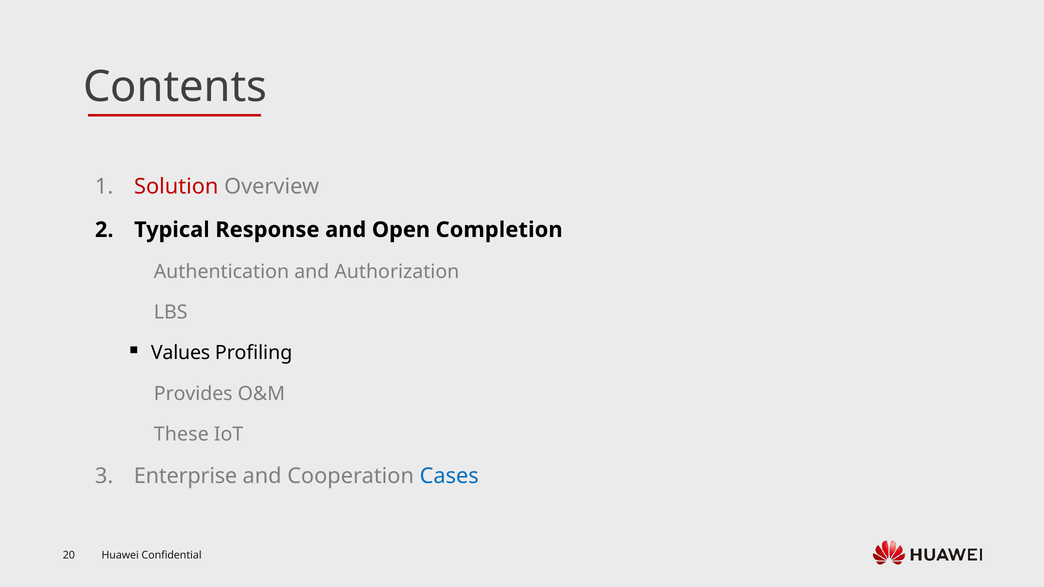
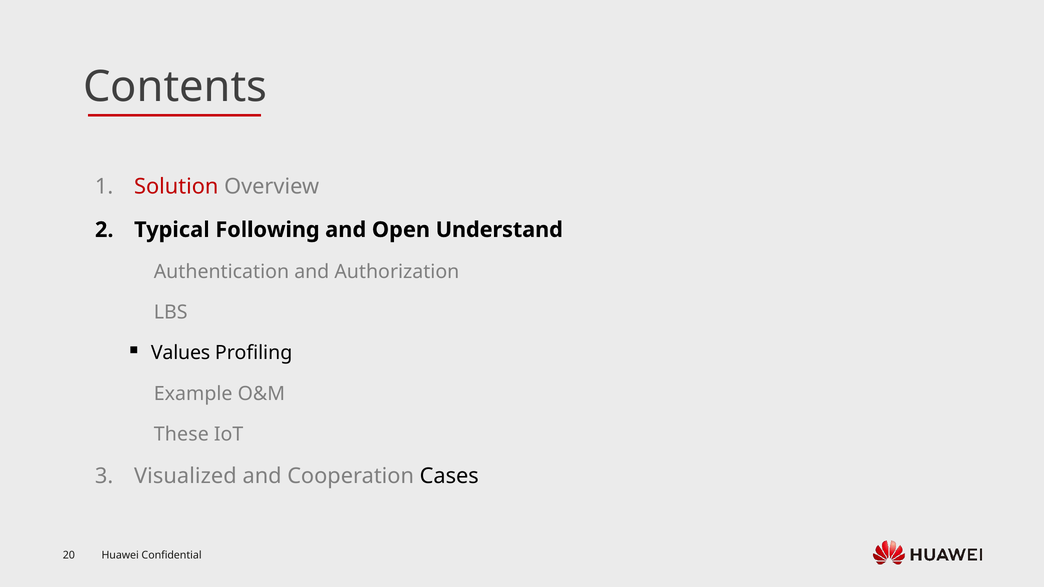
Response: Response -> Following
Completion: Completion -> Understand
Provides: Provides -> Example
Enterprise: Enterprise -> Visualized
Cases colour: blue -> black
